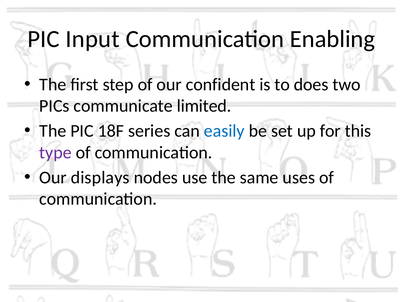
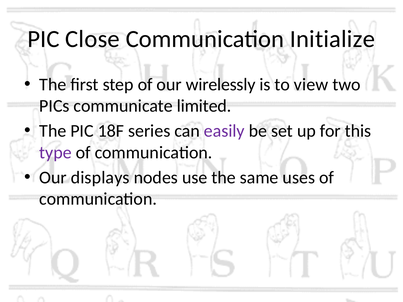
Input: Input -> Close
Enabling: Enabling -> Initialize
confident: confident -> wirelessly
does: does -> view
easily colour: blue -> purple
